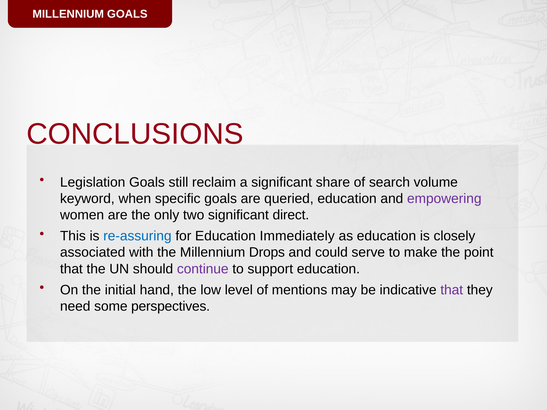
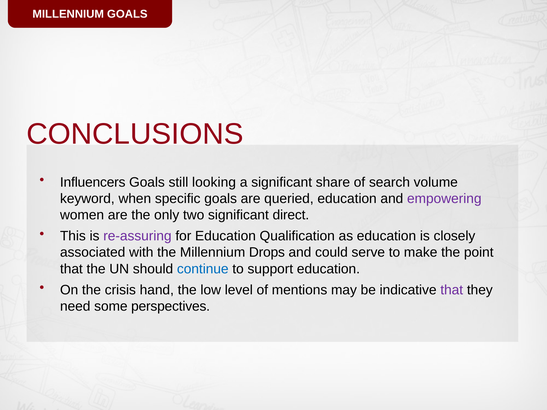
Legislation: Legislation -> Influencers
reclaim: reclaim -> looking
re-assuring colour: blue -> purple
Immediately: Immediately -> Qualification
continue colour: purple -> blue
initial: initial -> crisis
